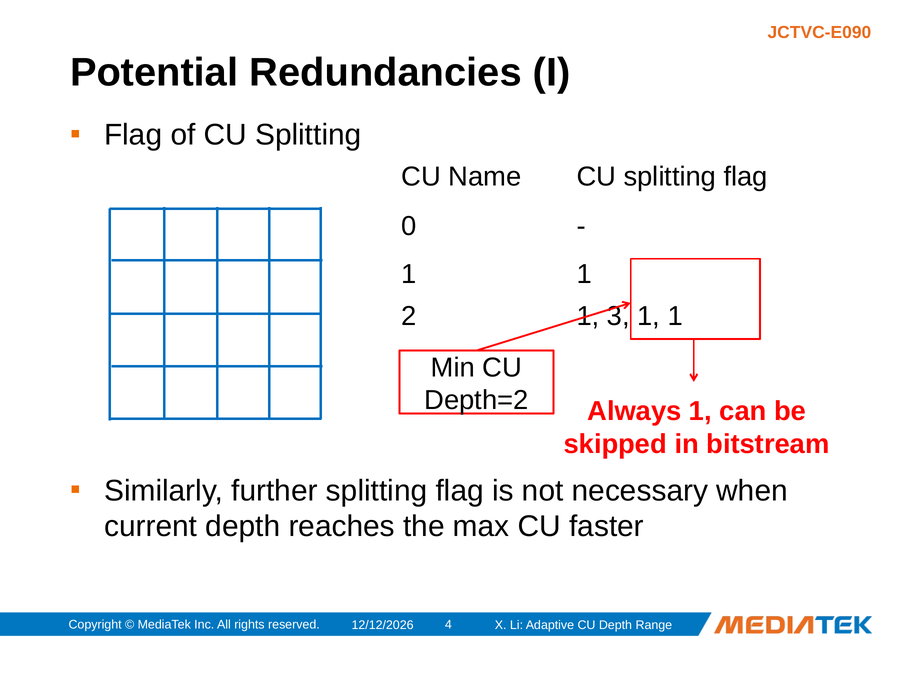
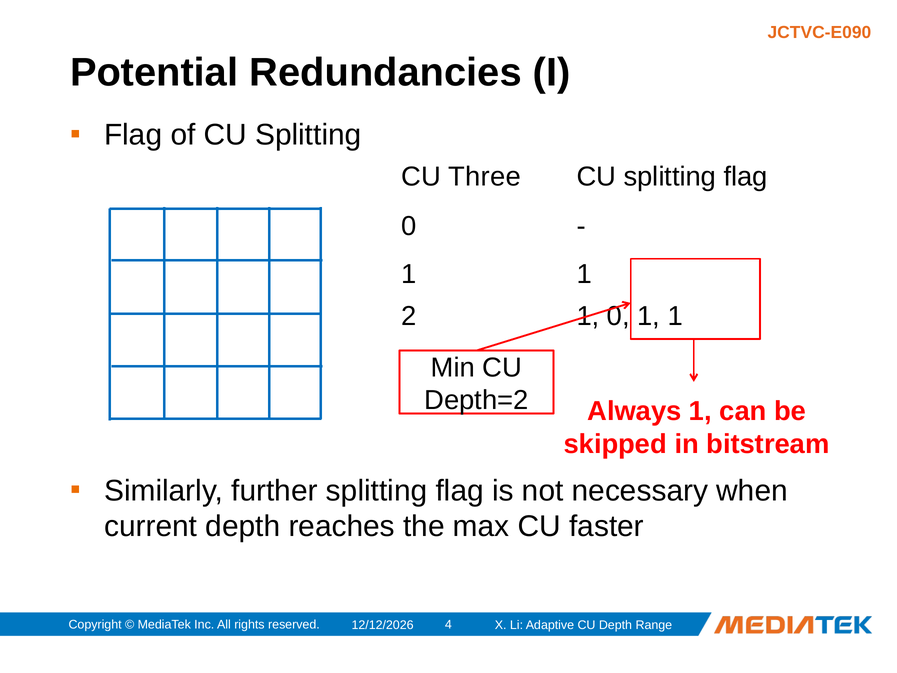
Name: Name -> Three
1 3: 3 -> 0
